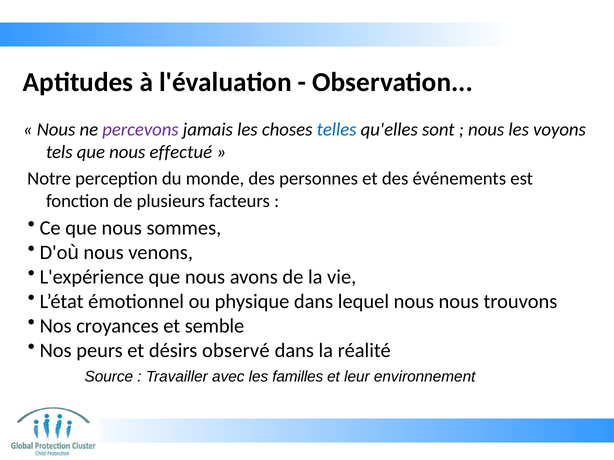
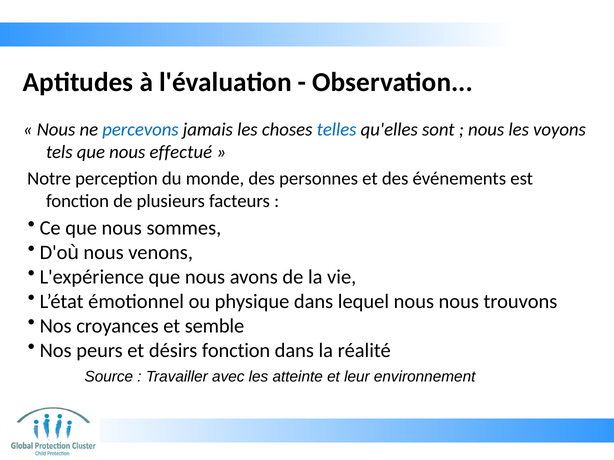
percevons colour: purple -> blue
désirs observé: observé -> fonction
familles: familles -> atteinte
